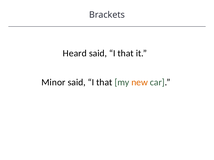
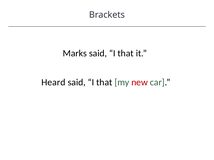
Heard: Heard -> Marks
Minor: Minor -> Heard
new colour: orange -> red
